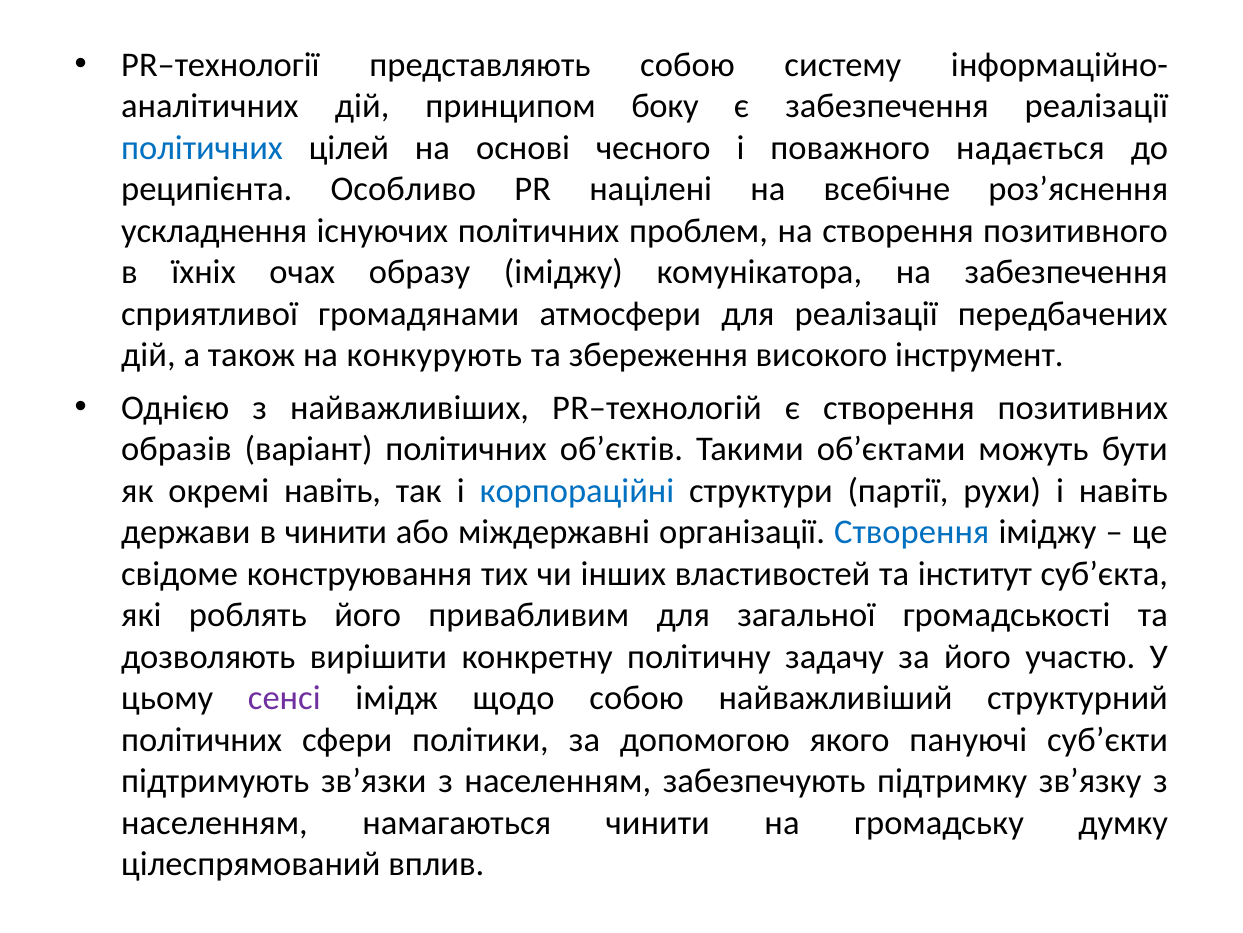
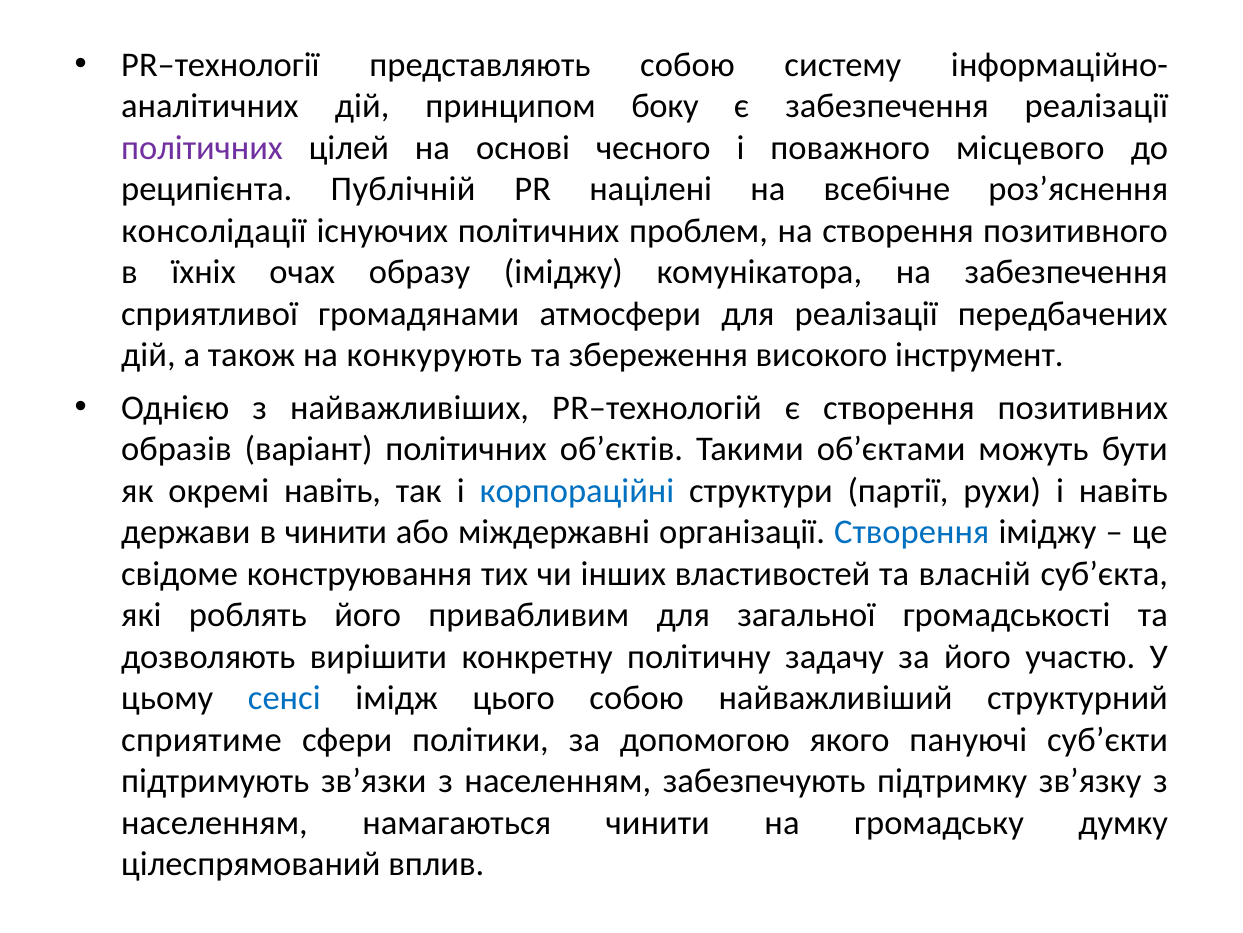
політичних at (202, 148) colour: blue -> purple
надається: надається -> місцевого
Особливо: Особливо -> Публічній
ускладнення: ускладнення -> консолідації
інститут: інститут -> власній
сенсі colour: purple -> blue
щодо: щодо -> цього
політичних at (202, 739): політичних -> сприятиме
